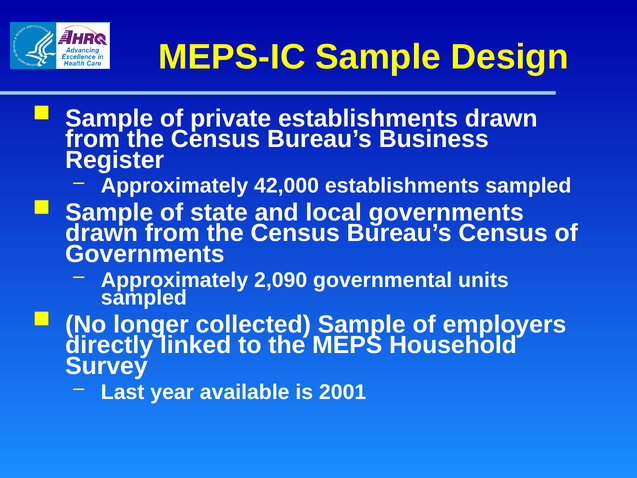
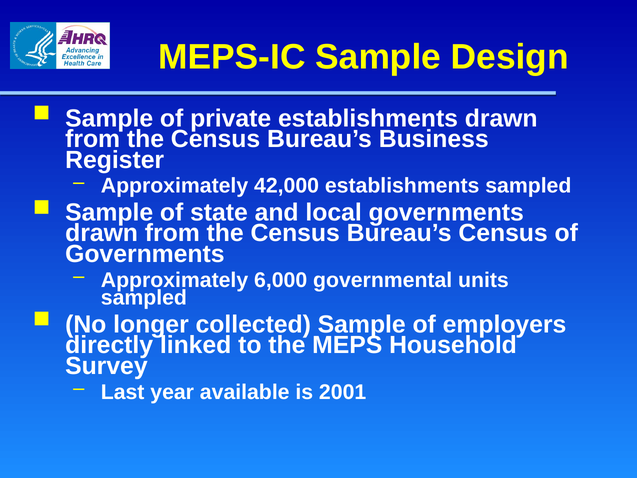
2,090: 2,090 -> 6,000
